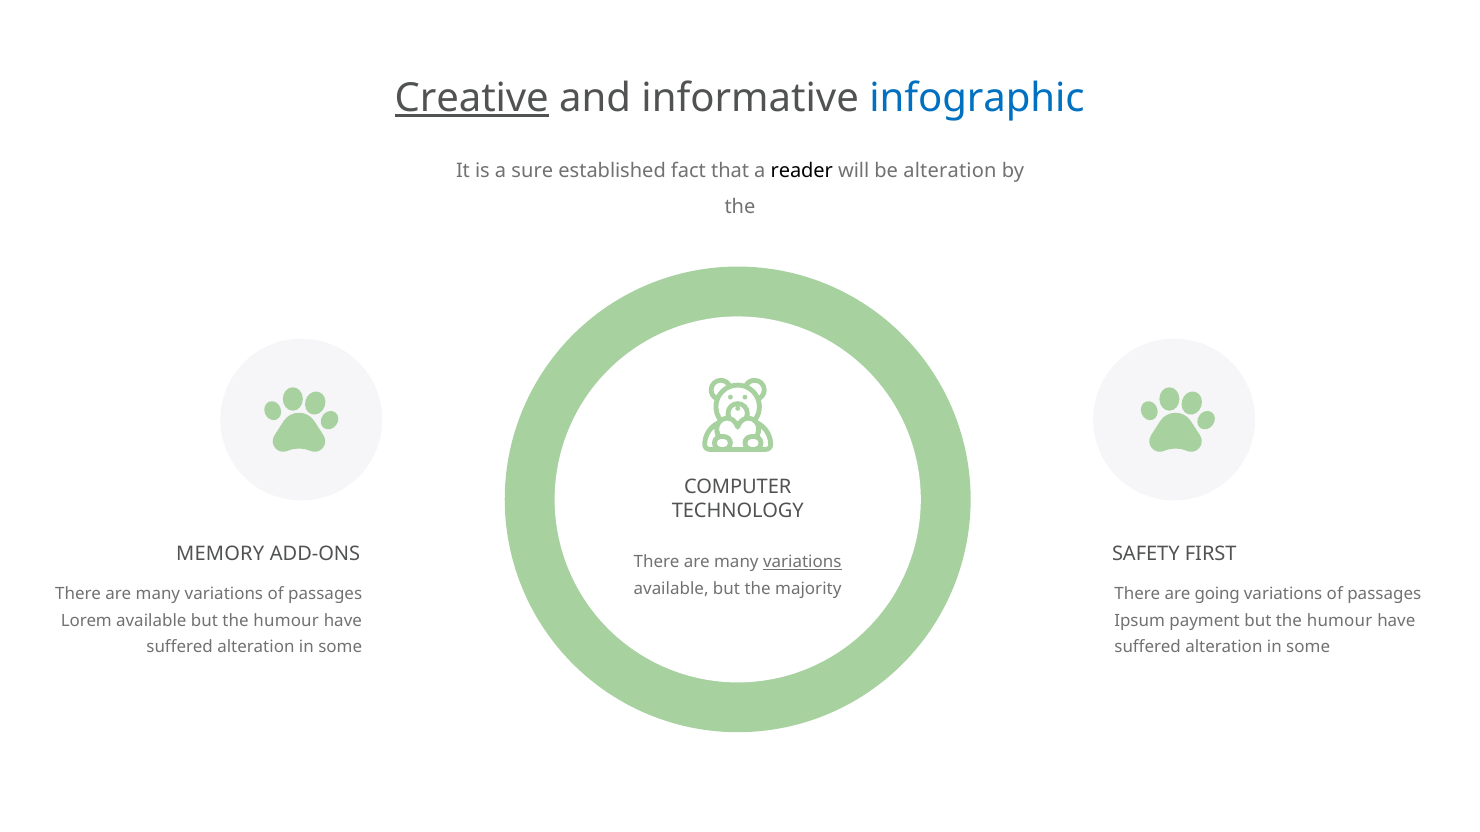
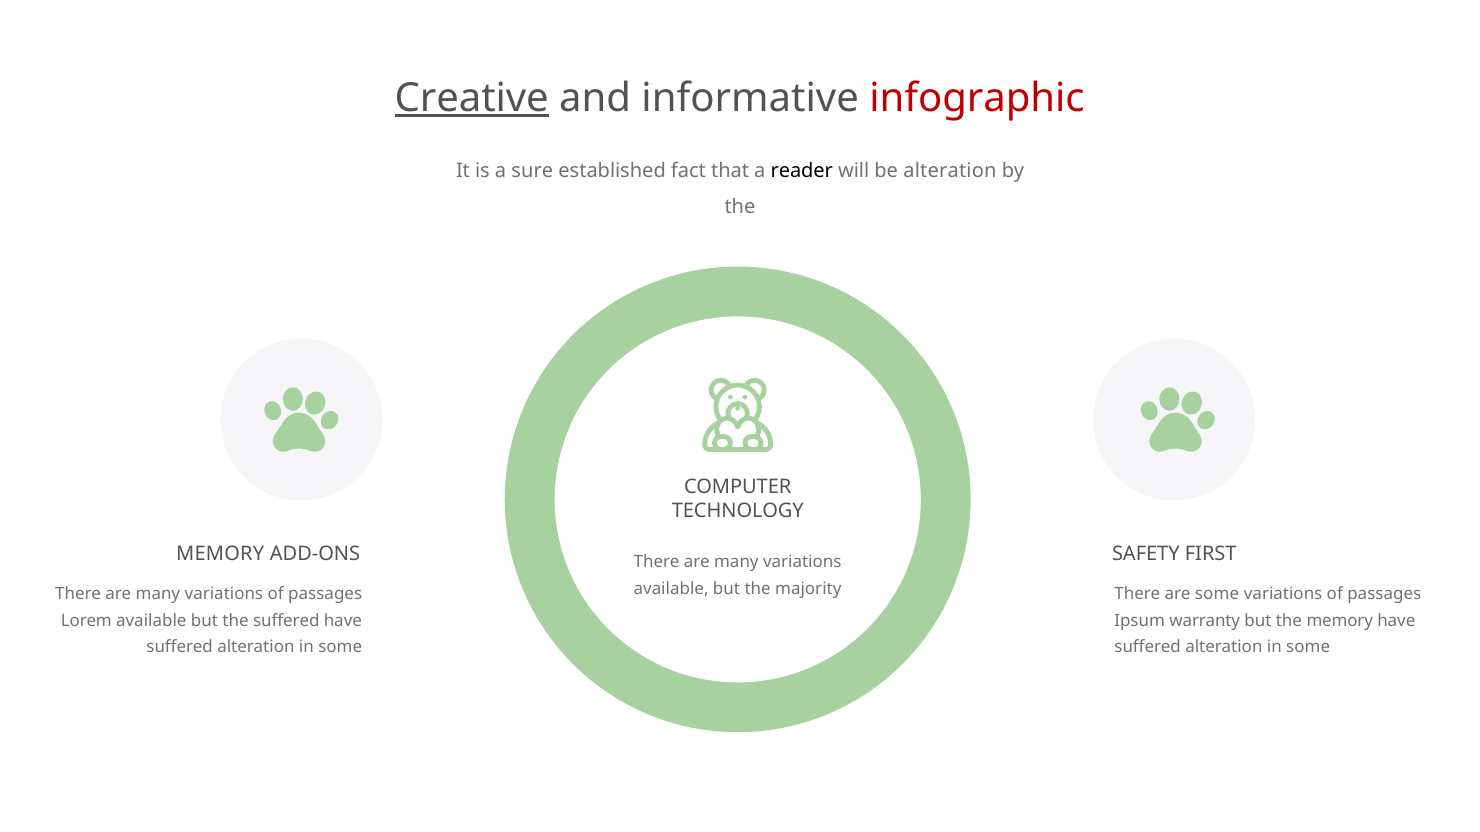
infographic colour: blue -> red
variations at (802, 563) underline: present -> none
are going: going -> some
available but the humour: humour -> suffered
payment: payment -> warranty
humour at (1340, 621): humour -> memory
